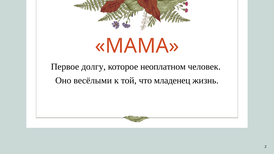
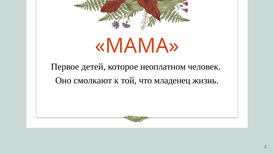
долгу: долгу -> детей
весёлыми: весёлыми -> смолкают
